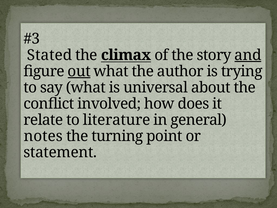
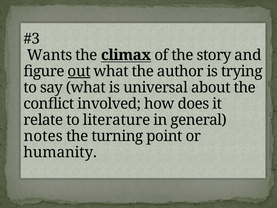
Stated: Stated -> Wants
and underline: present -> none
statement: statement -> humanity
